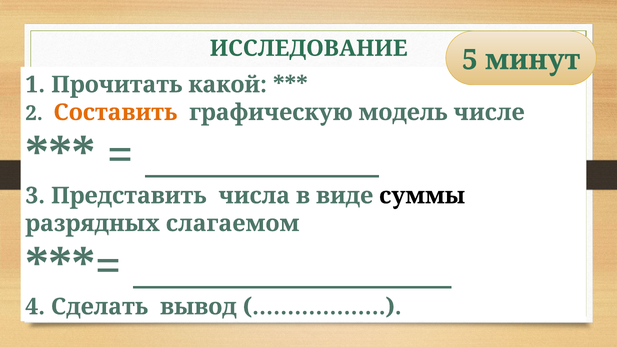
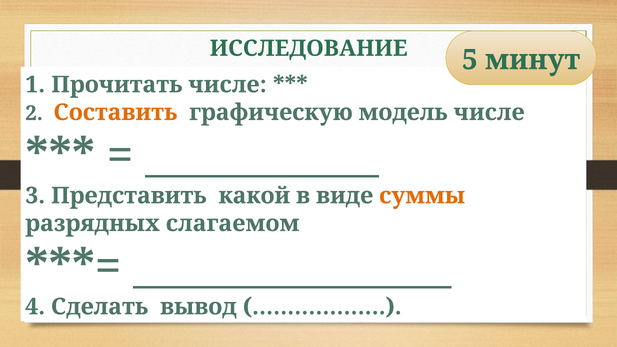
Прочитать какой: какой -> числе
числа: числа -> какой
суммы colour: black -> orange
